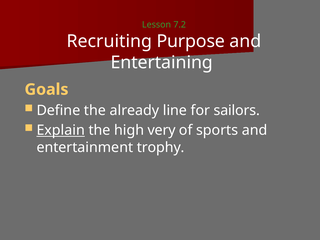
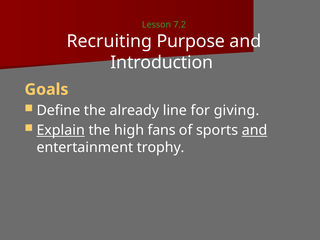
Entertaining: Entertaining -> Introduction
sailors: sailors -> giving
very: very -> fans
and at (255, 130) underline: none -> present
